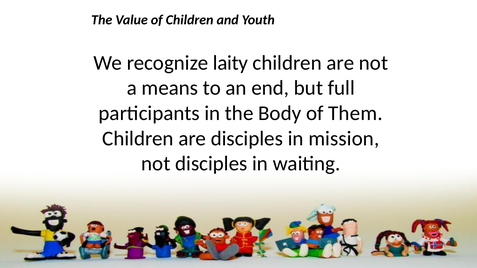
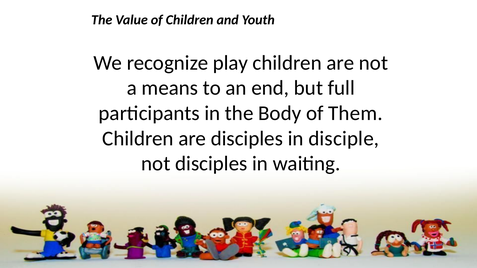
laity: laity -> play
mission: mission -> disciple
